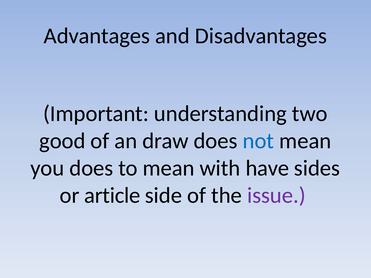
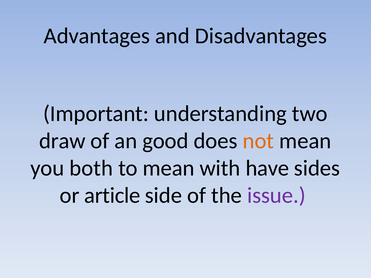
good: good -> draw
draw: draw -> good
not colour: blue -> orange
you does: does -> both
